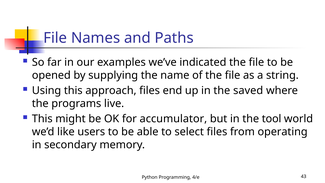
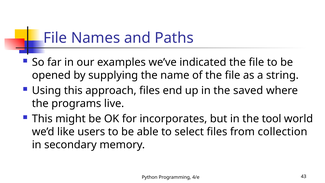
accumulator: accumulator -> incorporates
operating: operating -> collection
